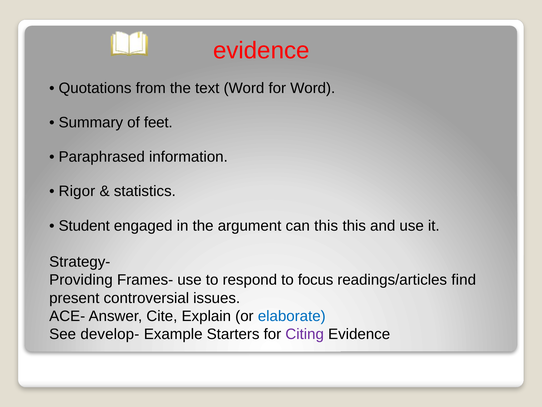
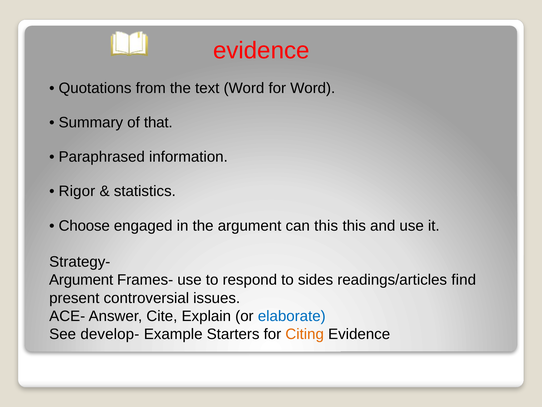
feet: feet -> that
Student: Student -> Choose
Providing at (81, 280): Providing -> Argument
focus: focus -> sides
Citing colour: purple -> orange
